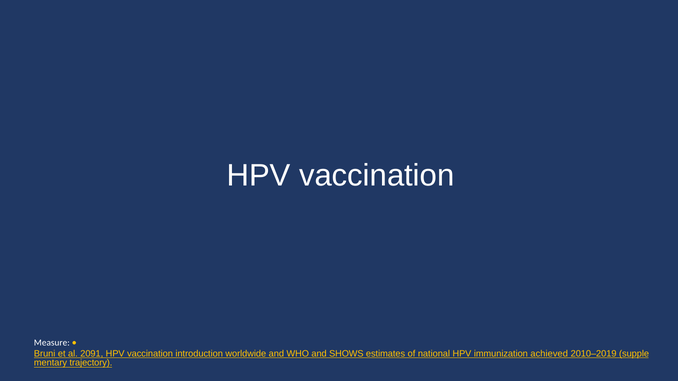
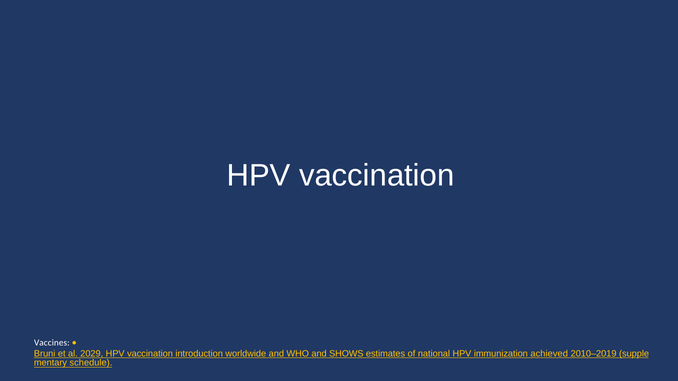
Measure: Measure -> Vaccines
2091: 2091 -> 2029
trajectory: trajectory -> schedule
